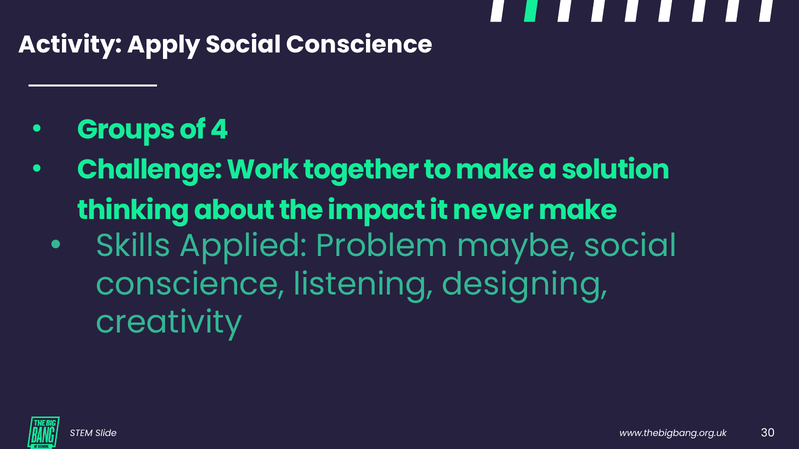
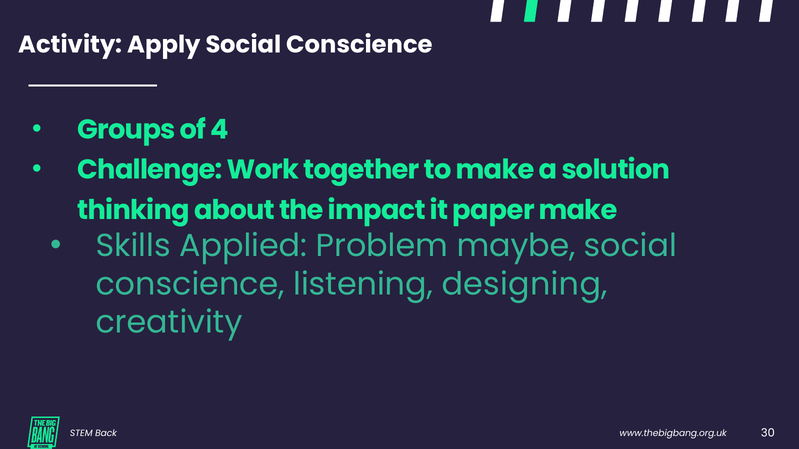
never: never -> paper
Slide: Slide -> Back
